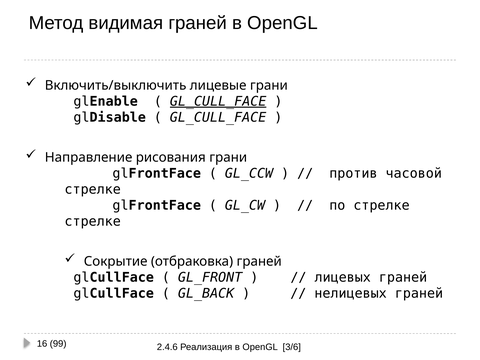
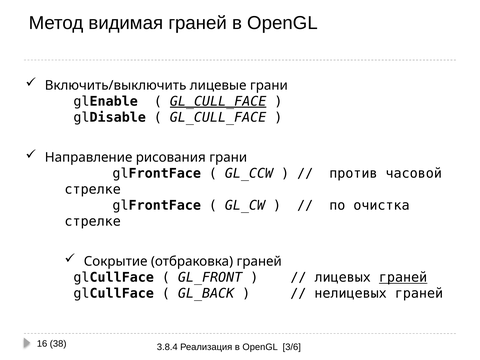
по стрелке: стрелке -> очистка
граней at (403, 278) underline: none -> present
99: 99 -> 38
2.4.6: 2.4.6 -> 3.8.4
